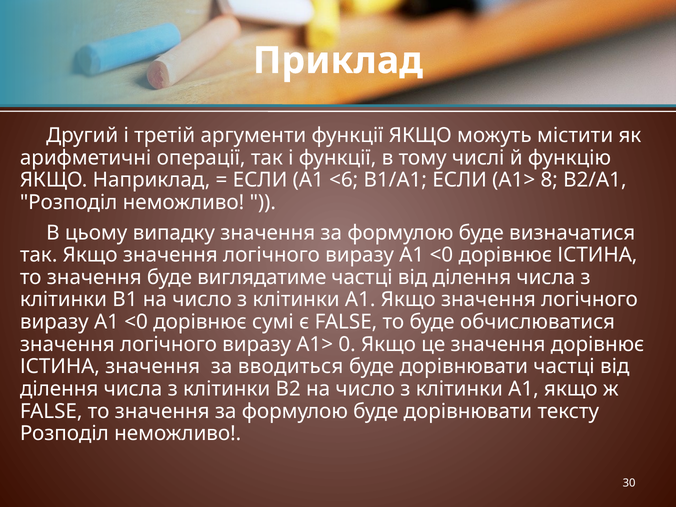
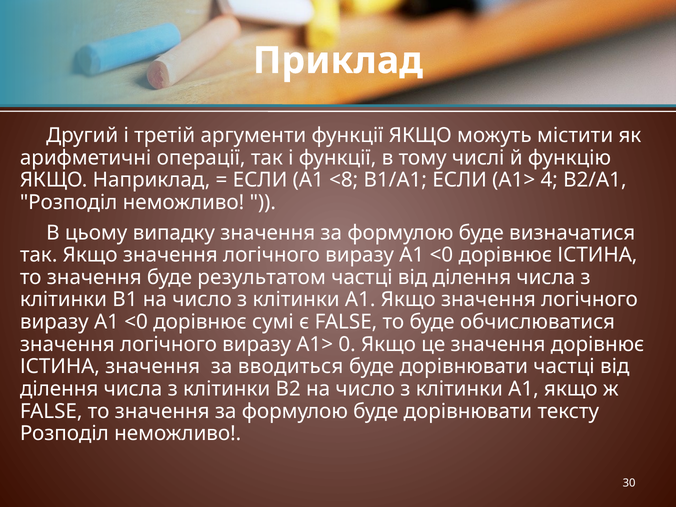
<6: <6 -> <8
8: 8 -> 4
виглядатиме: виглядатиме -> результатом
